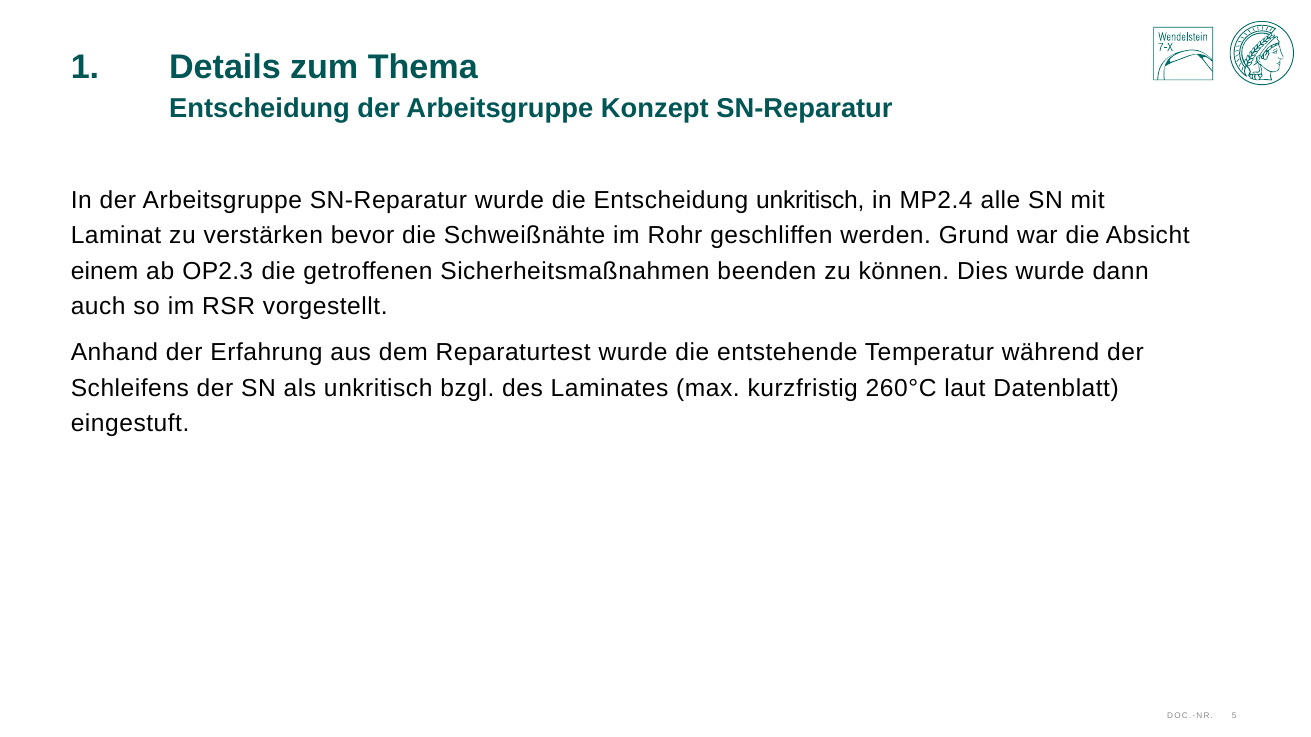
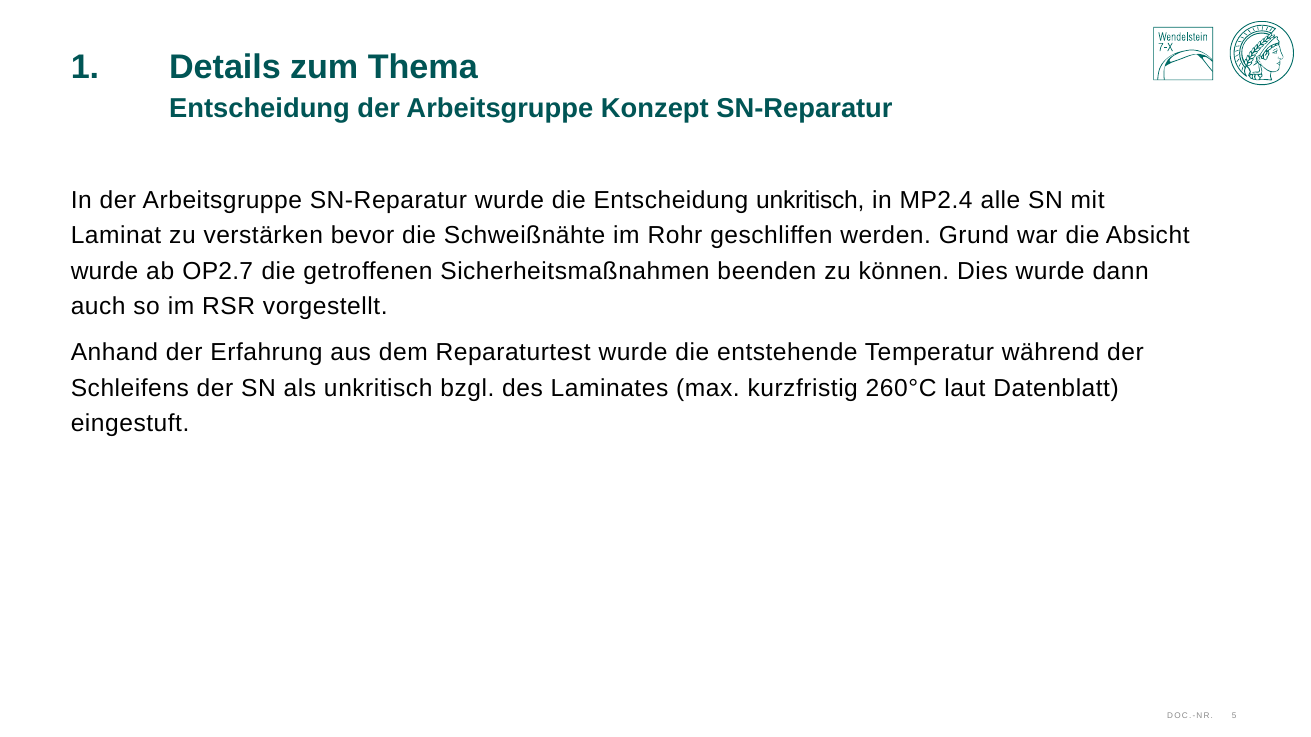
einem at (105, 271): einem -> wurde
OP2.3: OP2.3 -> OP2.7
